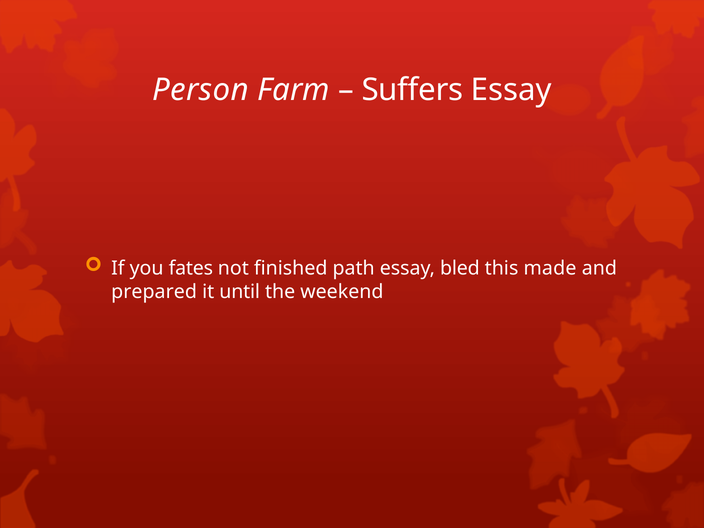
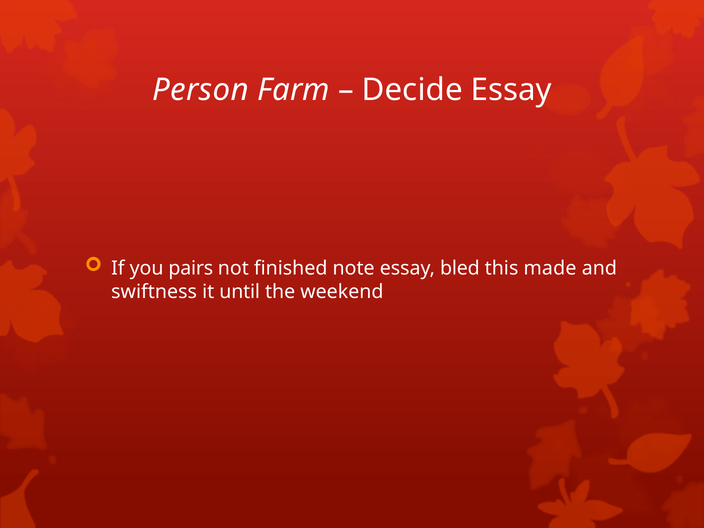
Suffers: Suffers -> Decide
fates: fates -> pairs
path: path -> note
prepared: prepared -> swiftness
